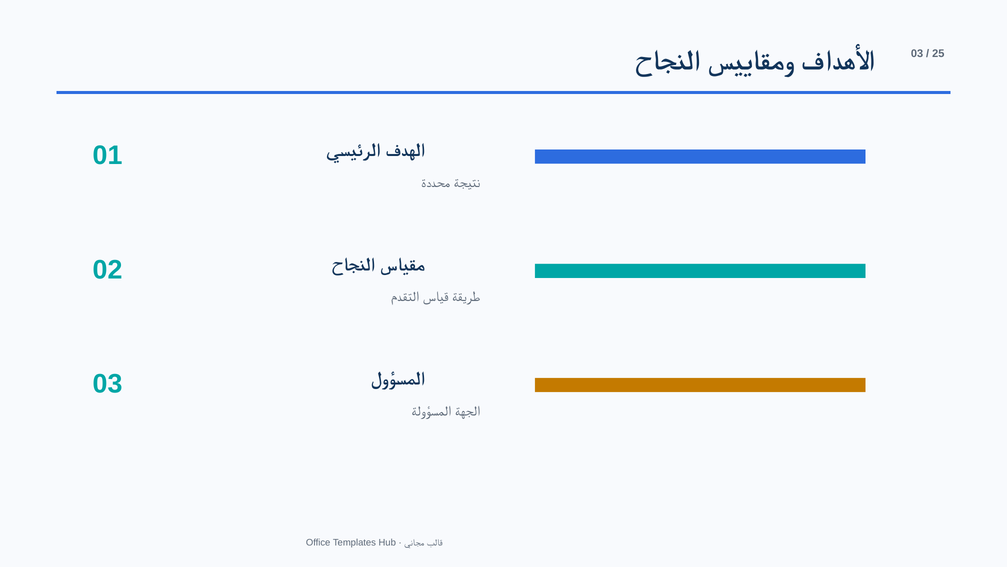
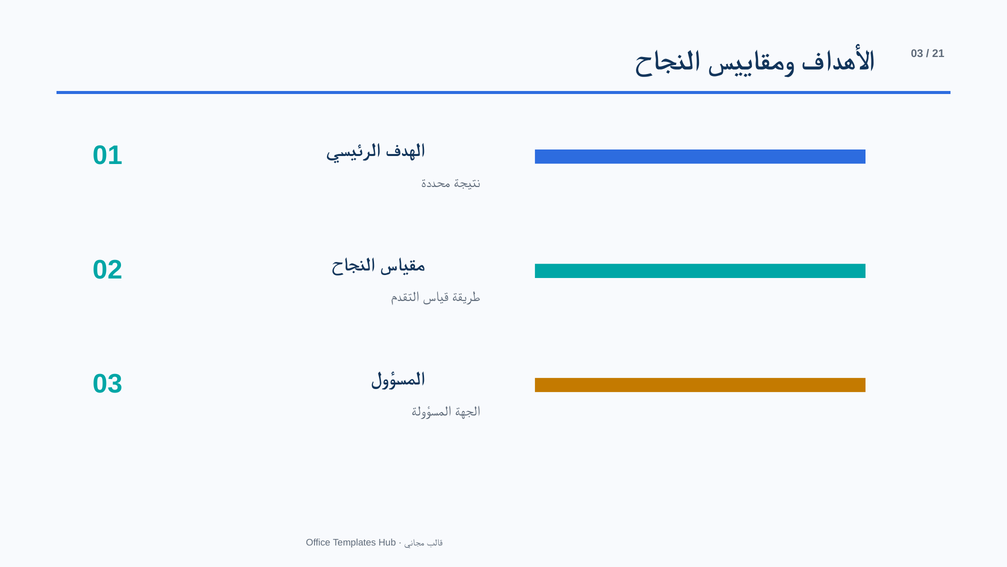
25: 25 -> 21
